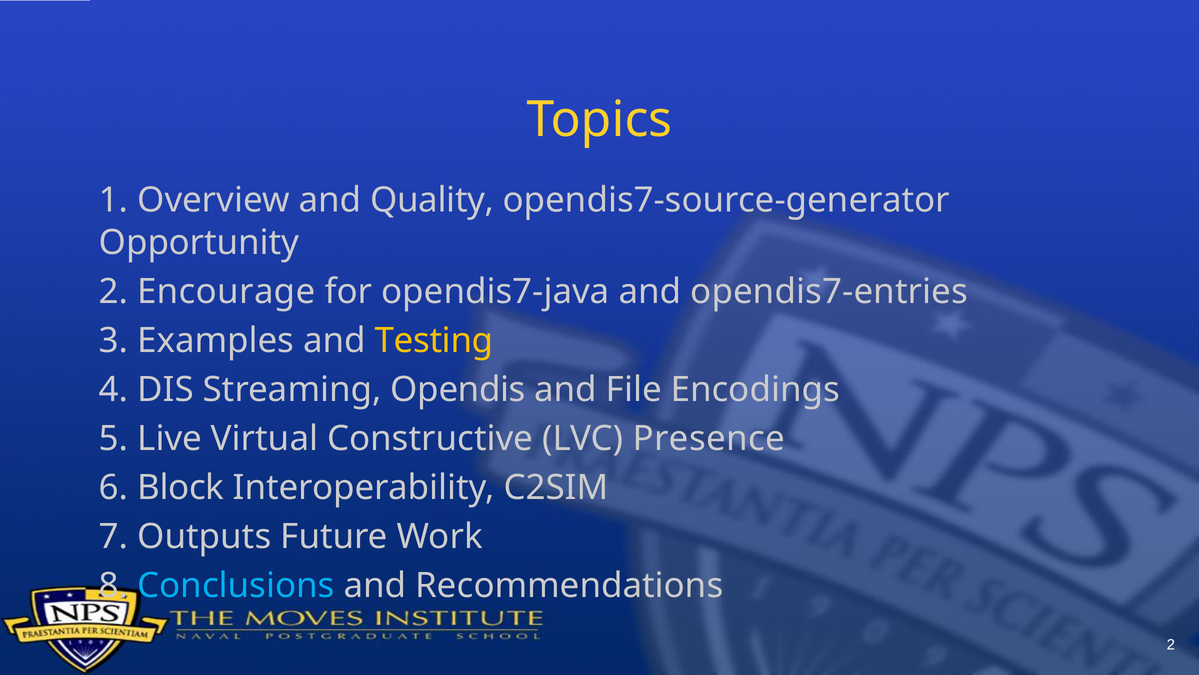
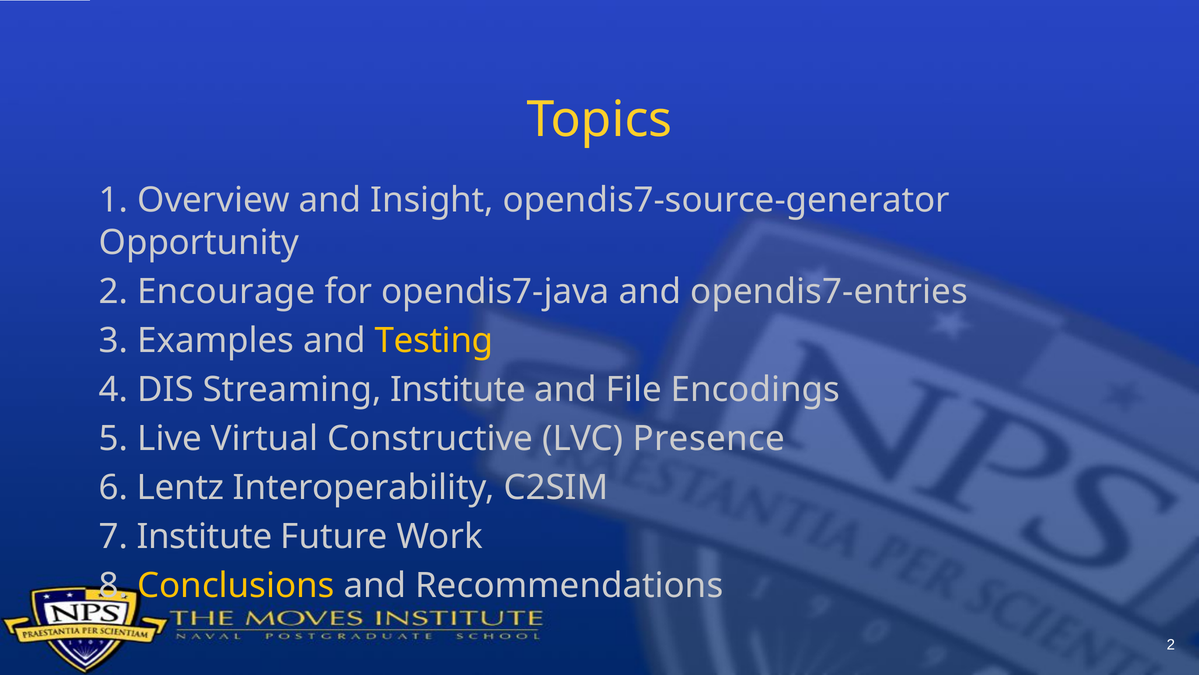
Quality: Quality -> Insight
Streaming Opendis: Opendis -> Institute
Block: Block -> Lentz
7 Outputs: Outputs -> Institute
Conclusions colour: light blue -> yellow
